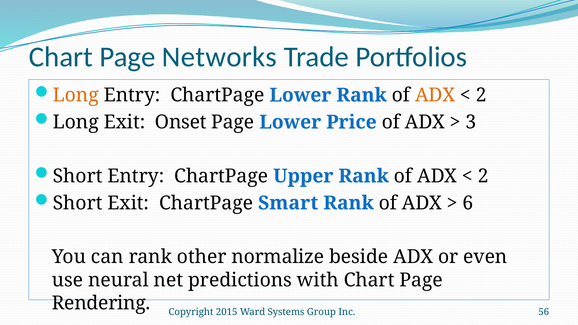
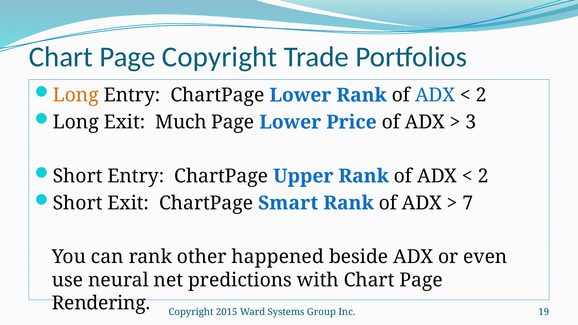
Page Networks: Networks -> Copyright
ADX at (435, 95) colour: orange -> blue
Onset: Onset -> Much
6: 6 -> 7
normalize: normalize -> happened
56: 56 -> 19
